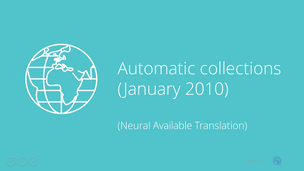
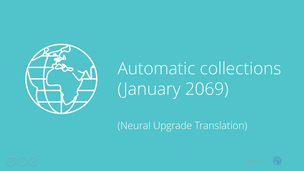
2010: 2010 -> 2069
Available: Available -> Upgrade
